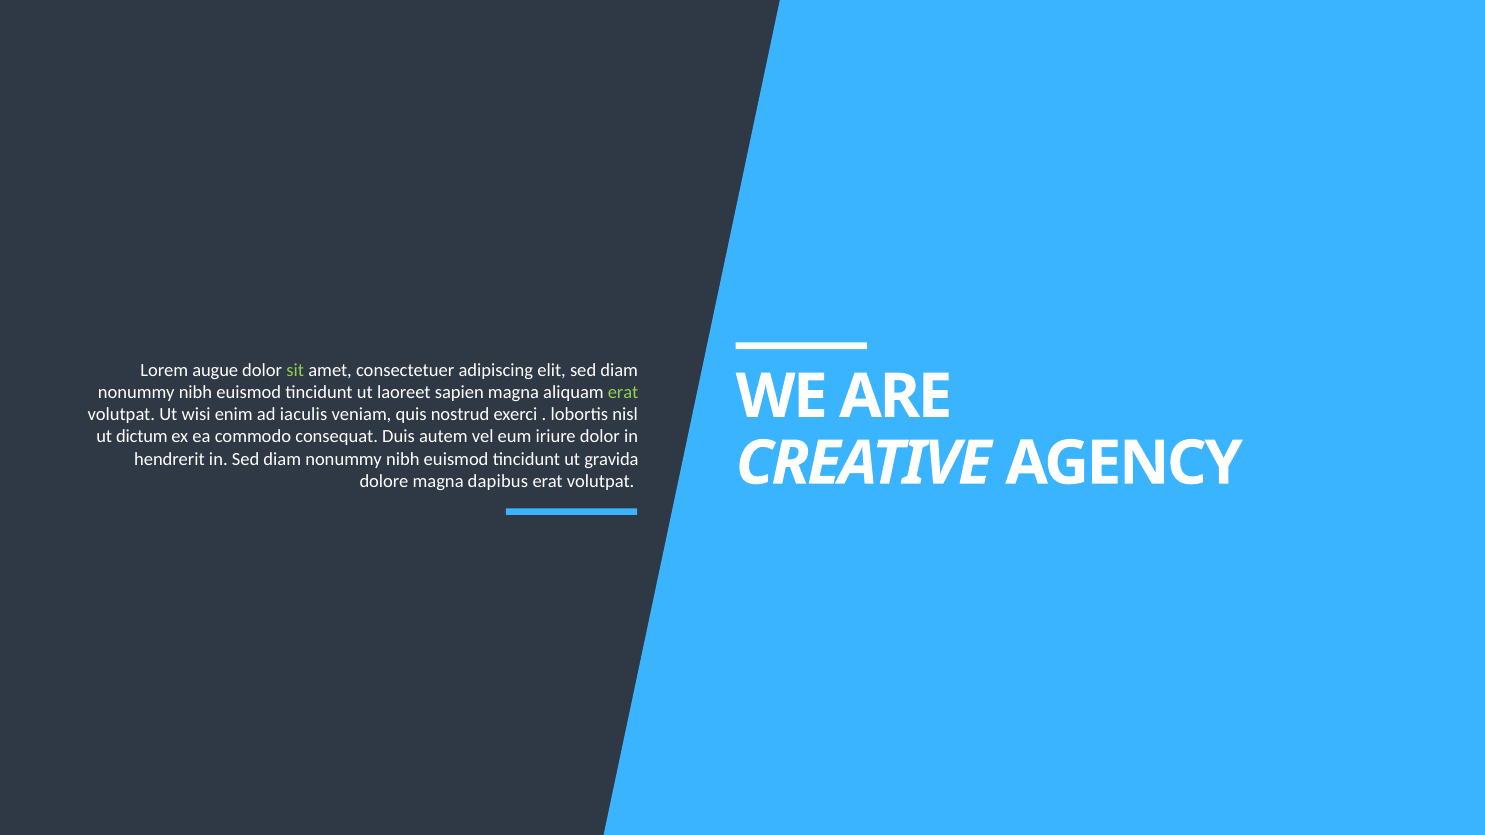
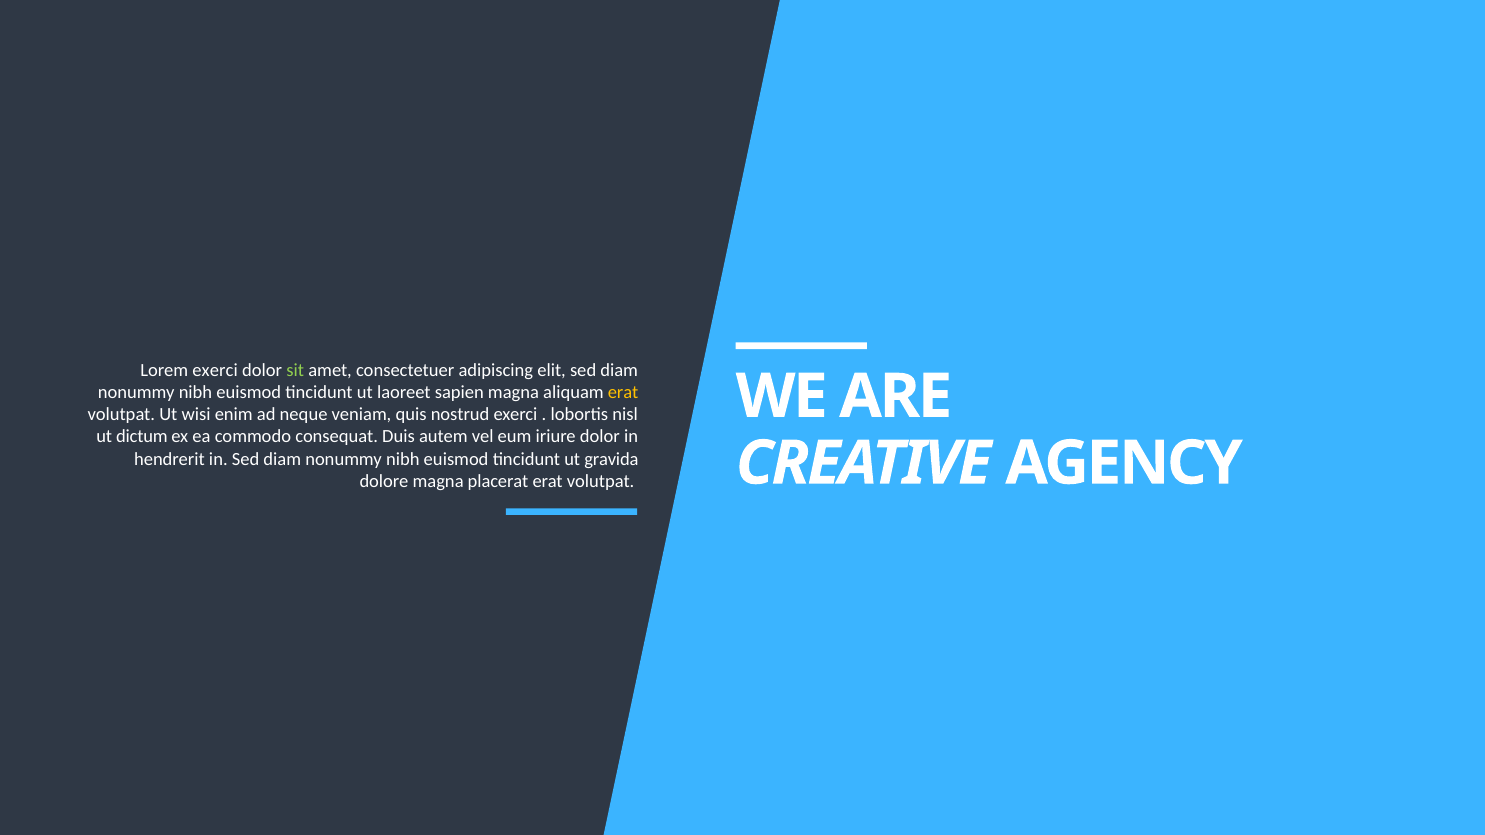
Lorem augue: augue -> exerci
erat at (623, 392) colour: light green -> yellow
iaculis: iaculis -> neque
dapibus: dapibus -> placerat
